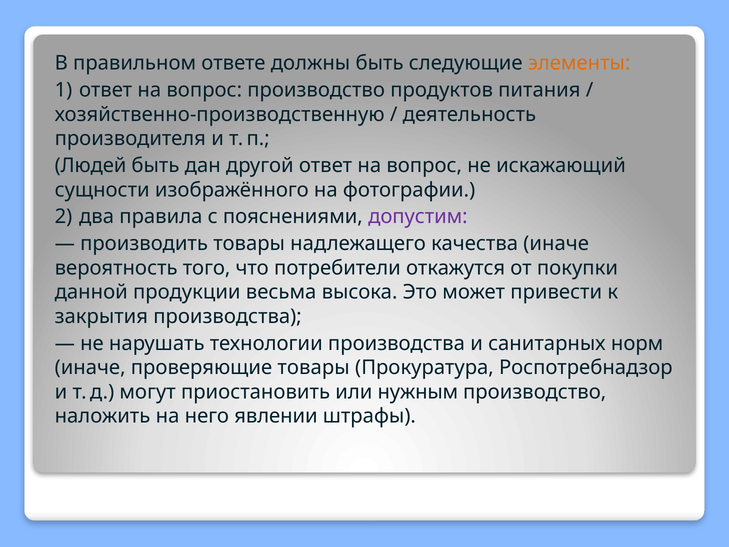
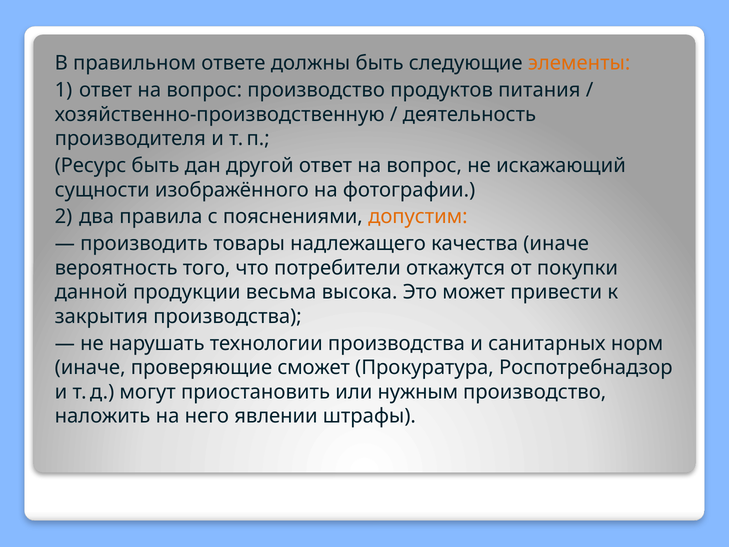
Людей: Людей -> Ресурс
допустим colour: purple -> orange
проверяющие товары: товары -> сможет
